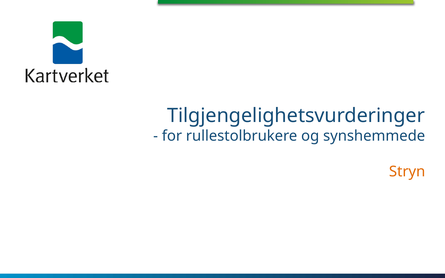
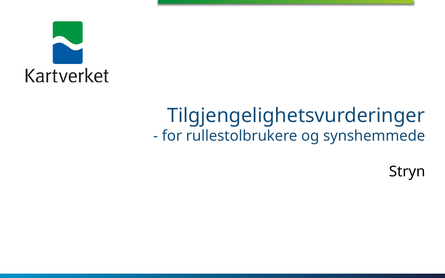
Stryn colour: orange -> black
